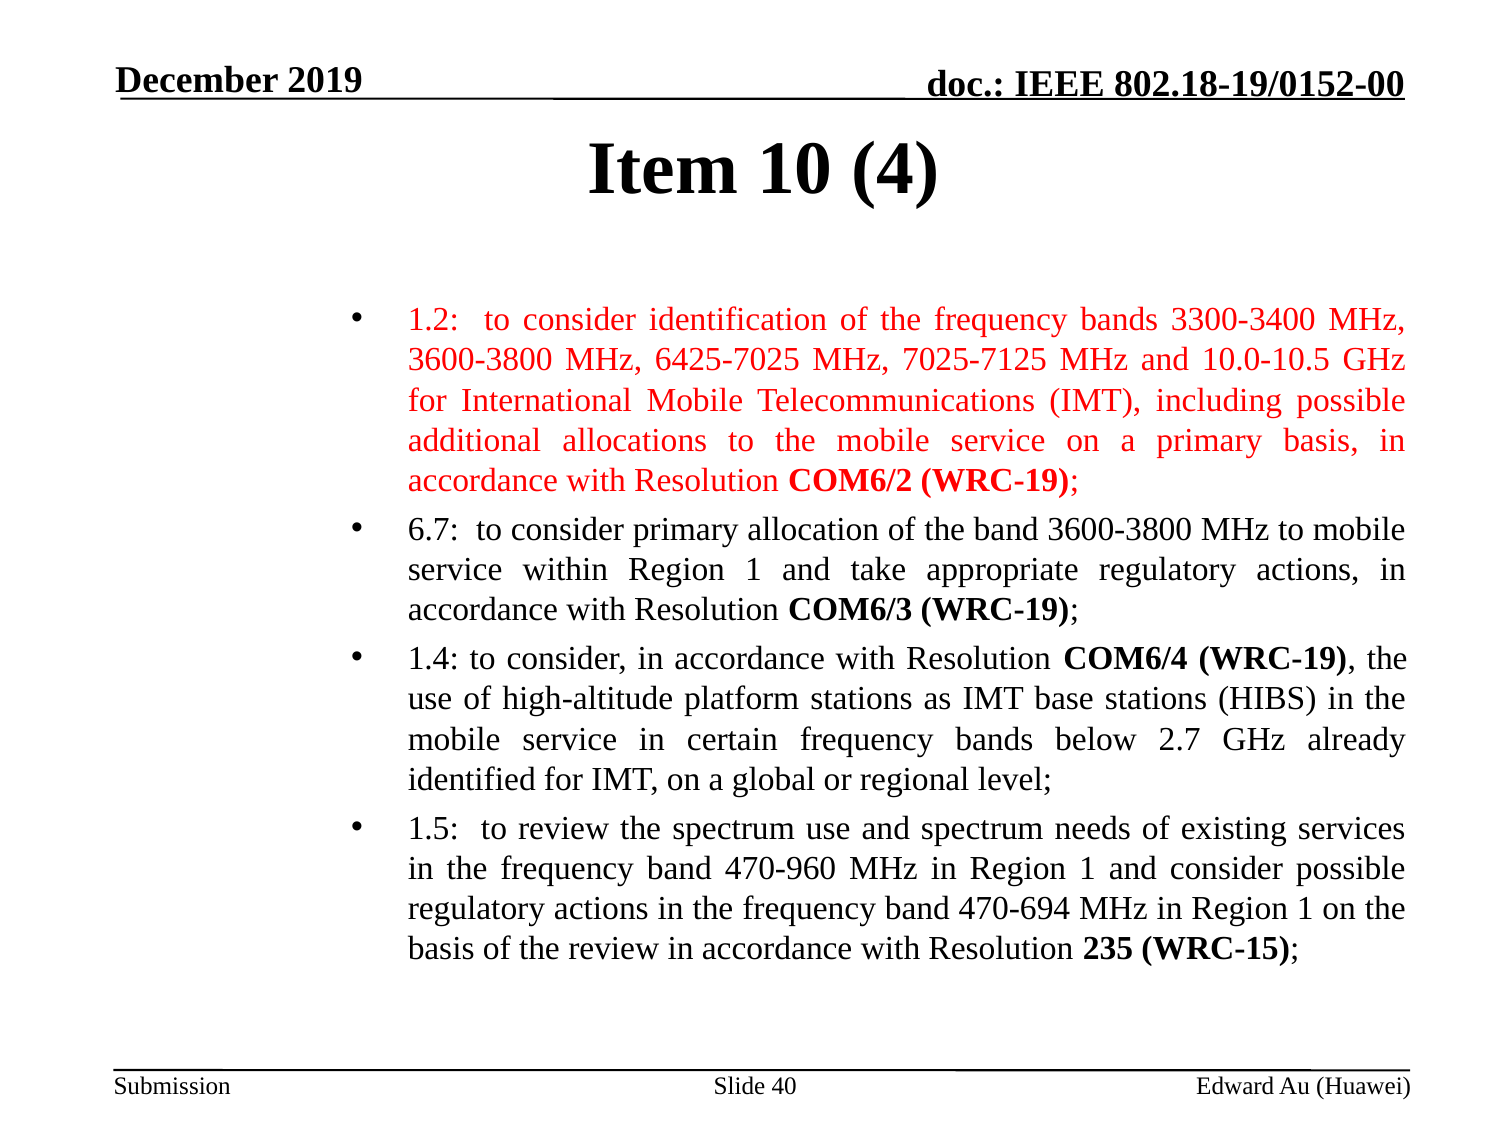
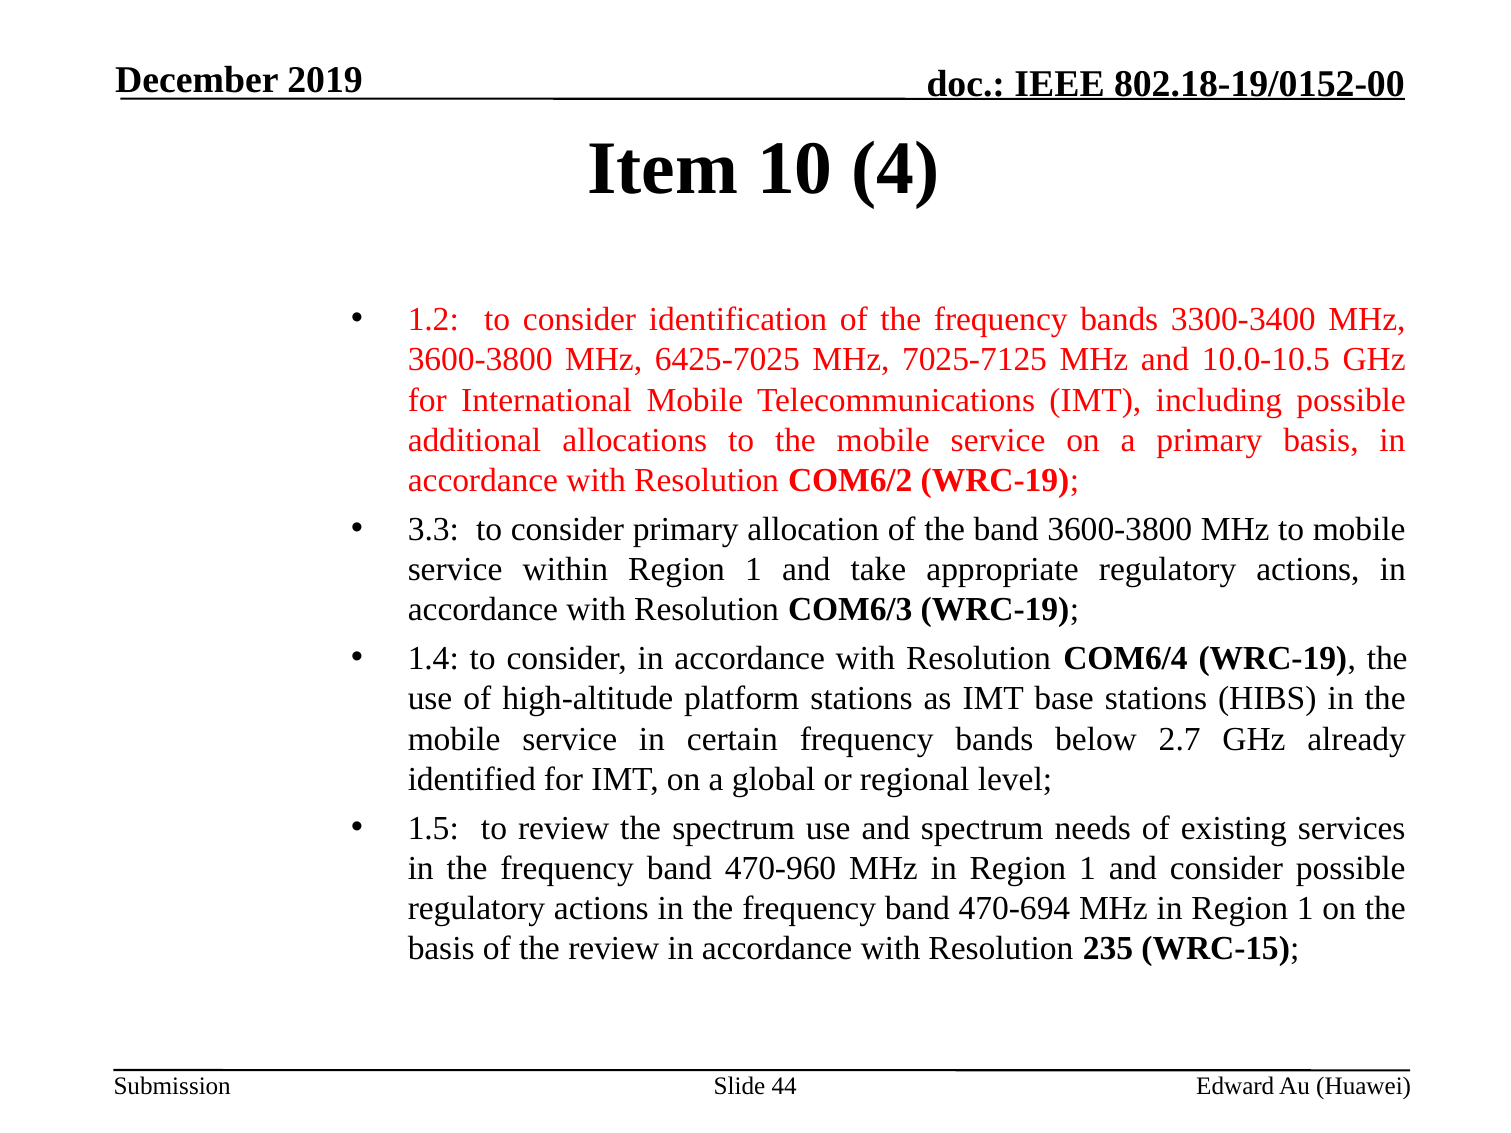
6.7: 6.7 -> 3.3
40: 40 -> 44
